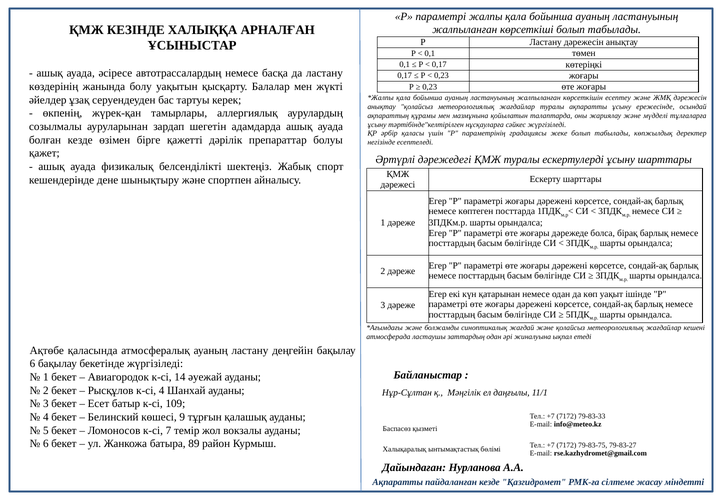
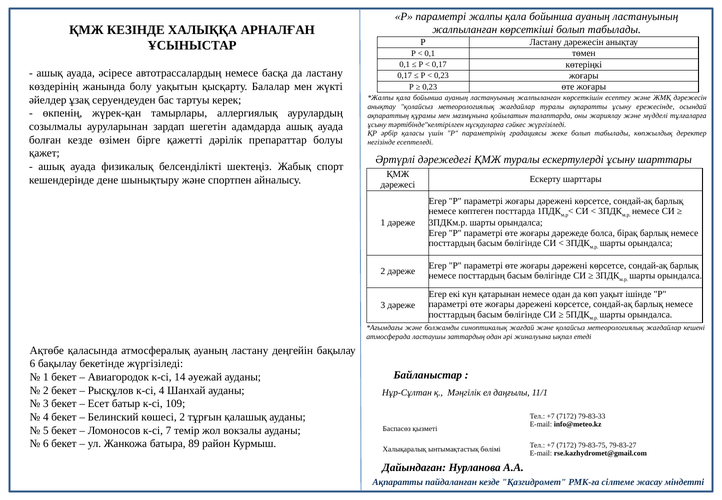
көшесі 9: 9 -> 2
